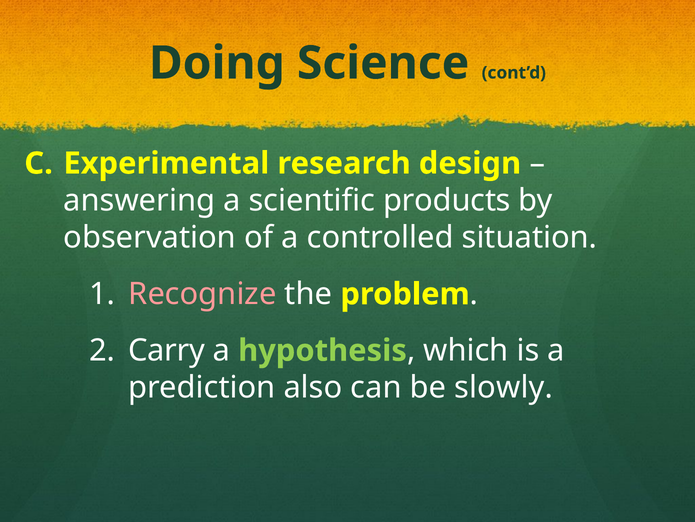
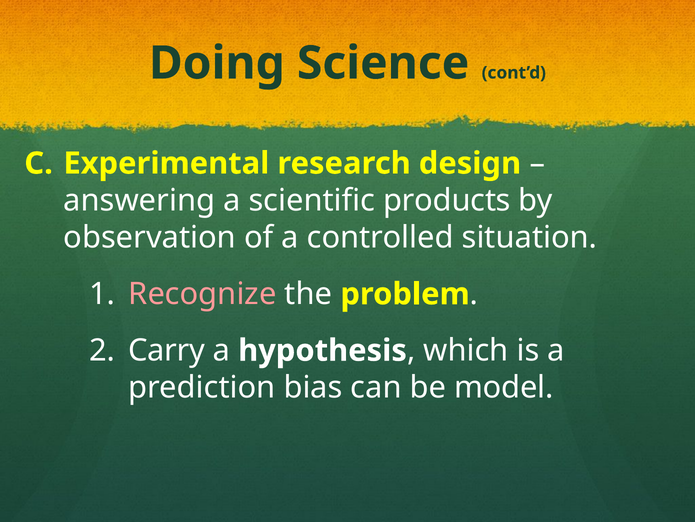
hypothesis colour: light green -> white
also: also -> bias
slowly: slowly -> model
